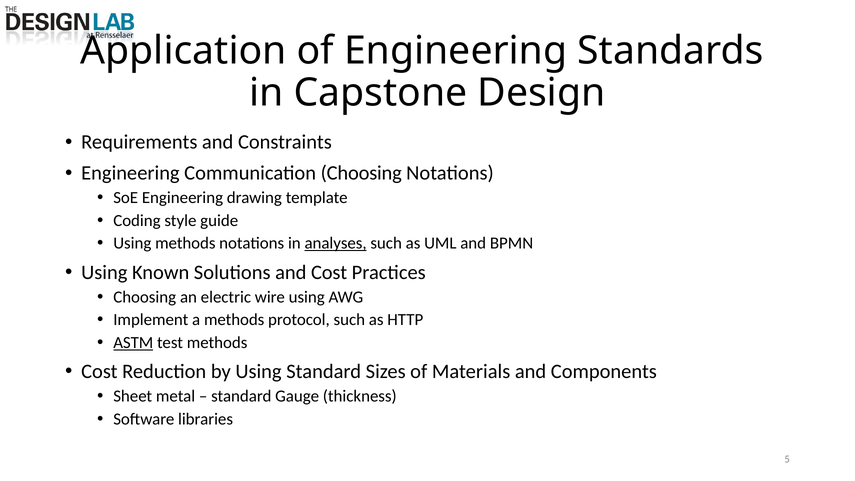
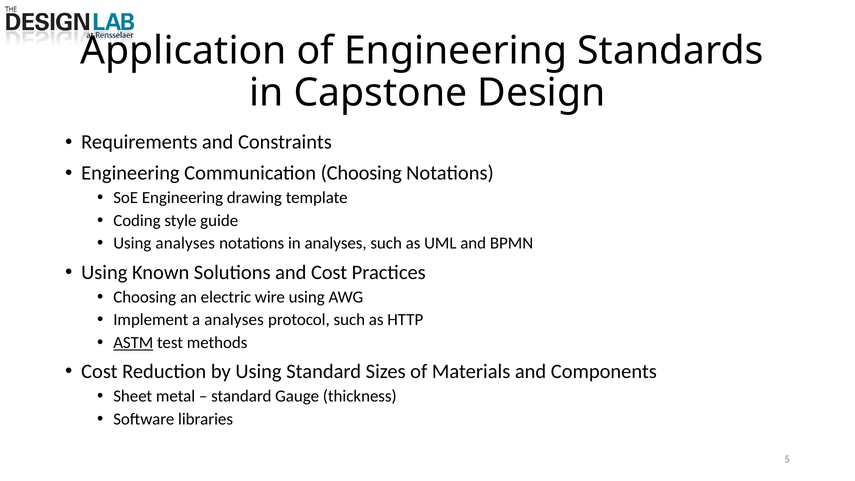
Using methods: methods -> analyses
analyses at (336, 243) underline: present -> none
a methods: methods -> analyses
